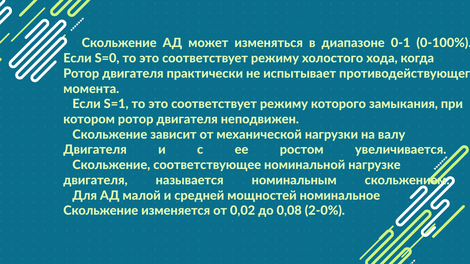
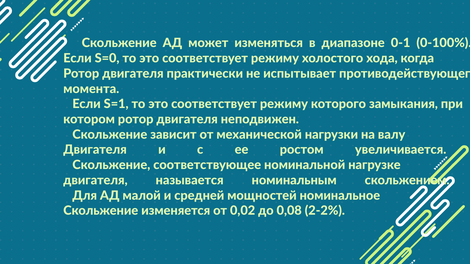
2-0%: 2-0% -> 2-2%
